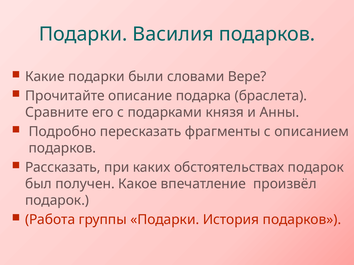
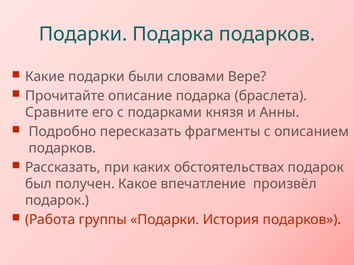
Подарки Василия: Василия -> Подарка
